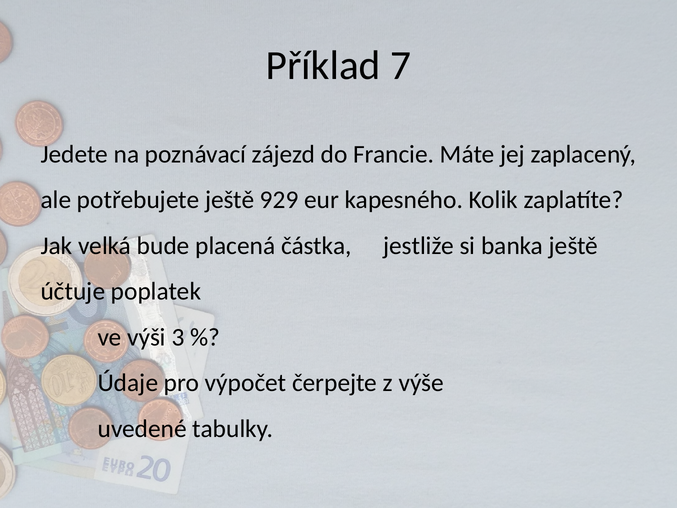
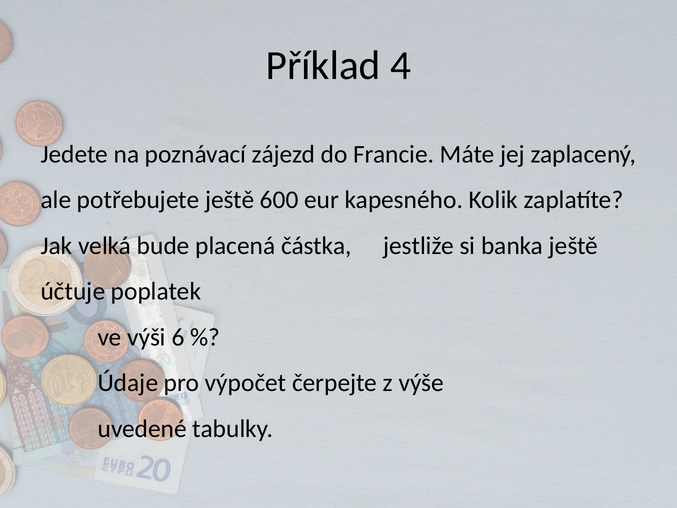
7: 7 -> 4
929: 929 -> 600
3: 3 -> 6
